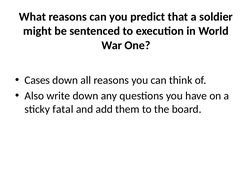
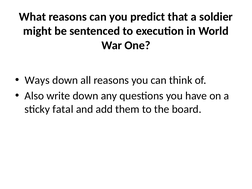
Cases: Cases -> Ways
